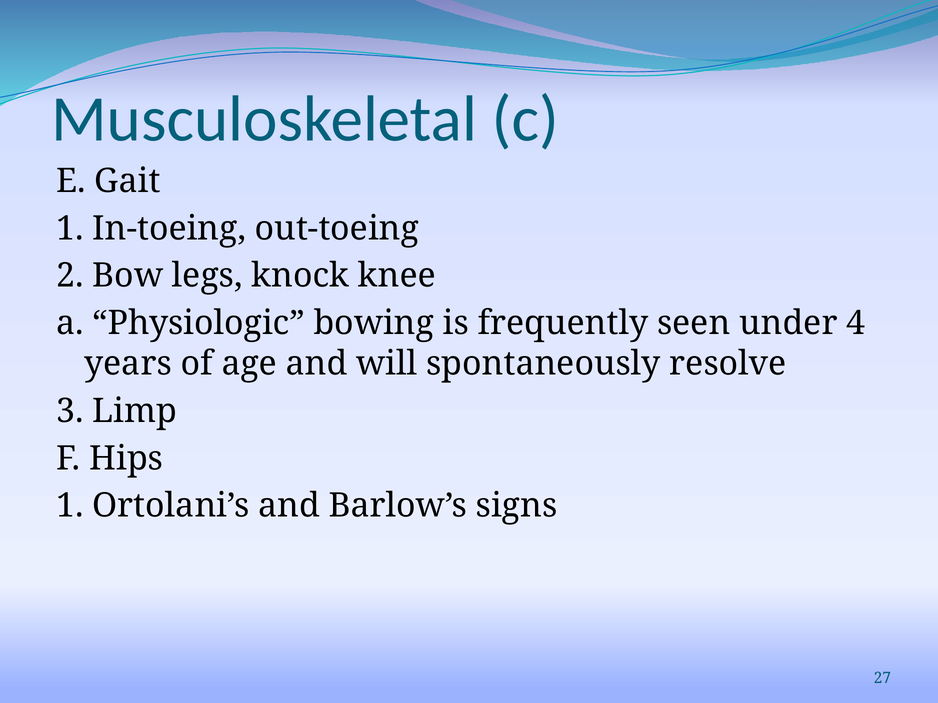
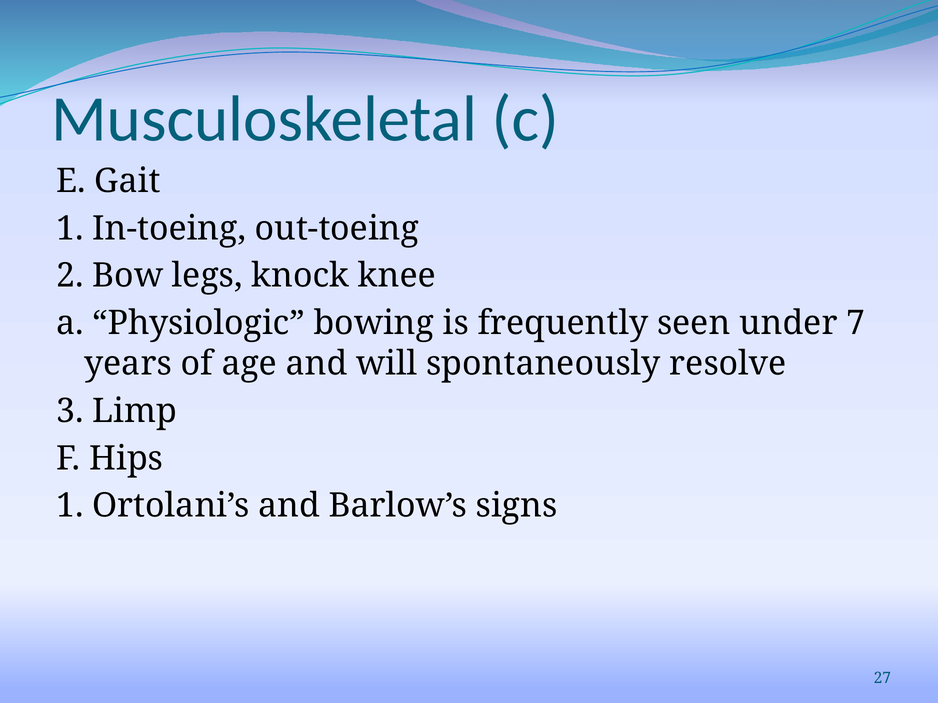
4: 4 -> 7
